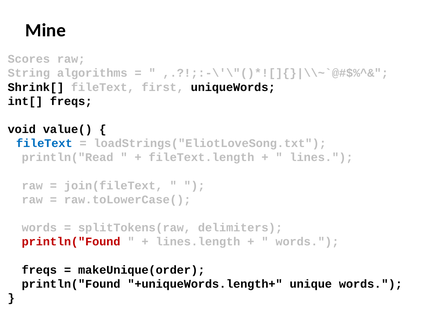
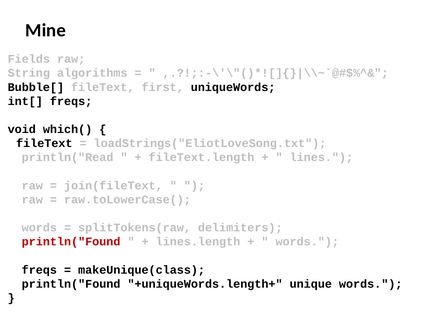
Scores: Scores -> Fields
Shrink[: Shrink[ -> Bubble[
value(: value( -> which(
fileText at (44, 144) colour: blue -> black
makeUnique(order: makeUnique(order -> makeUnique(class
